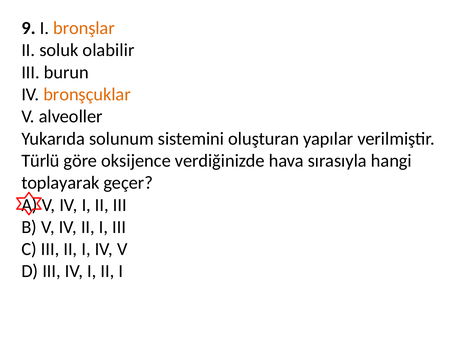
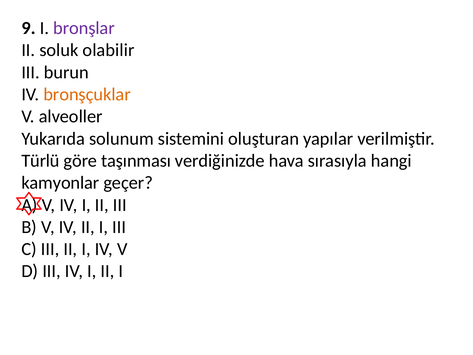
bronşlar colour: orange -> purple
oksijence: oksijence -> taşınması
toplayarak: toplayarak -> kamyonlar
